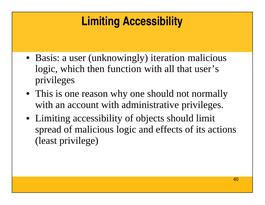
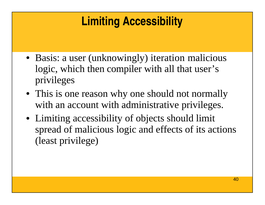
function: function -> compiler
